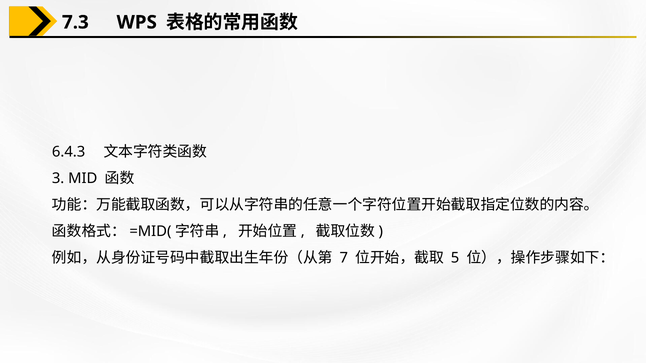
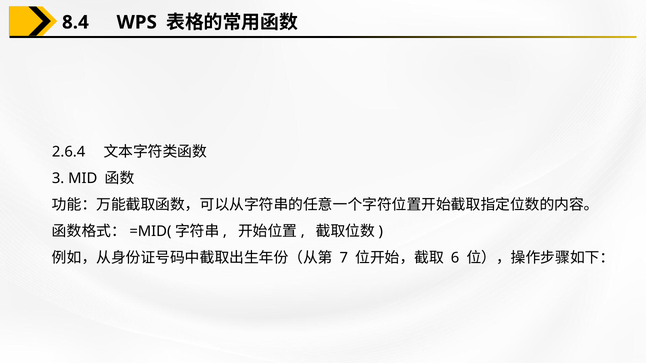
7.3: 7.3 -> 8.4
6.4.3: 6.4.3 -> 2.6.4
5: 5 -> 6
